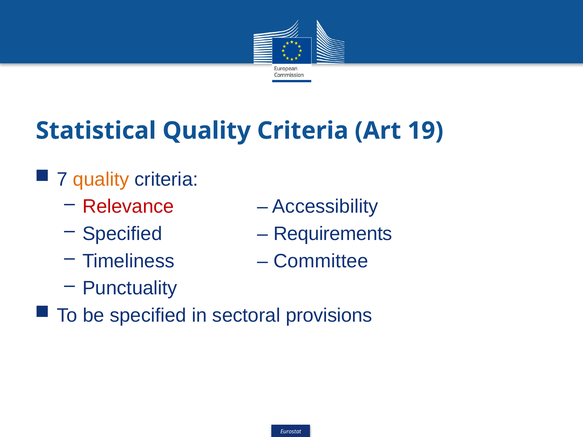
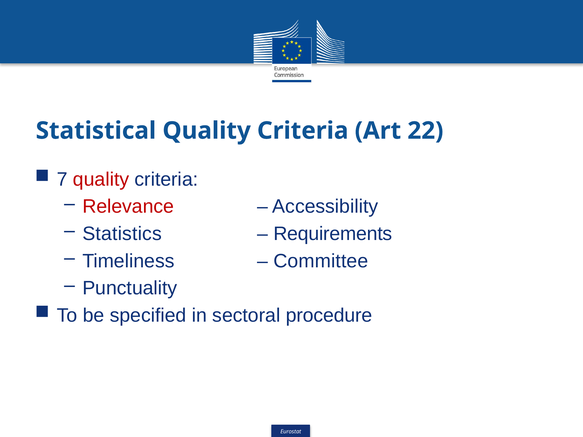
19: 19 -> 22
quality at (101, 179) colour: orange -> red
Specified at (122, 234): Specified -> Statistics
provisions: provisions -> procedure
